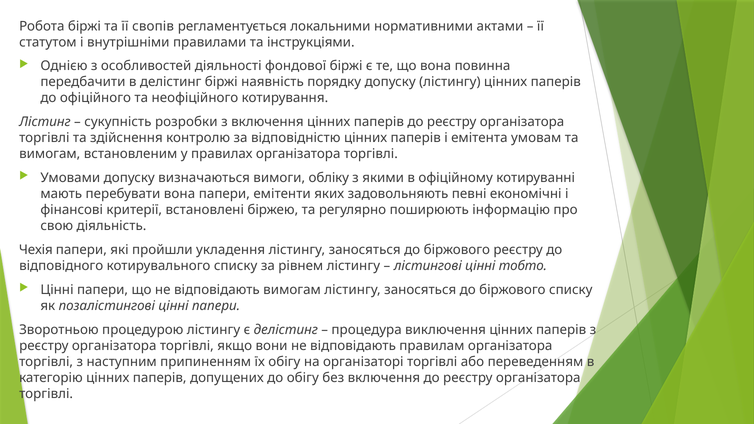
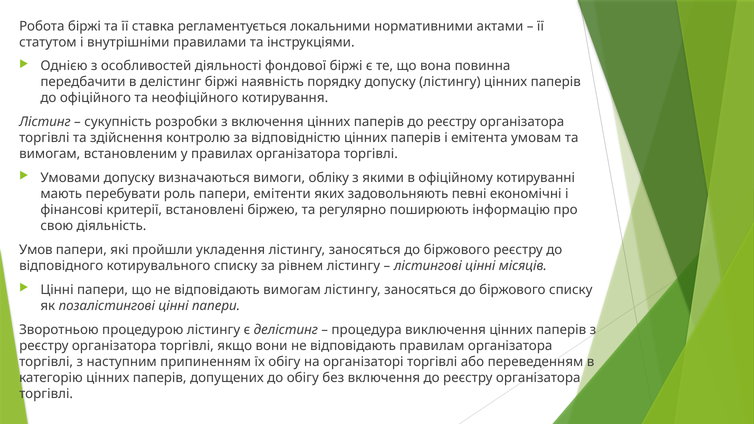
свопів: свопів -> ставка
перебувати вона: вона -> роль
Чехія: Чехія -> Умов
тобто: тобто -> місяців
